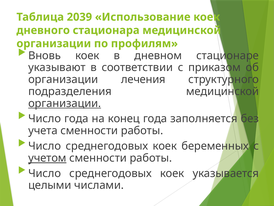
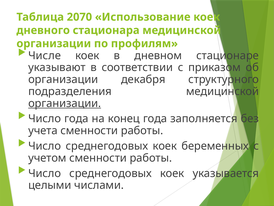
2039: 2039 -> 2070
Вновь: Вновь -> Числе
лечения: лечения -> декабря
учетом underline: present -> none
